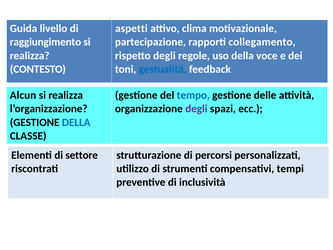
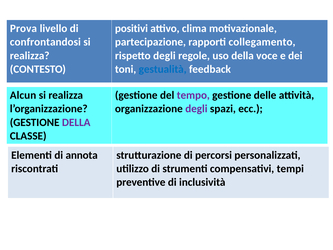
Guida: Guida -> Prova
aspetti: aspetti -> positivi
raggiungimento: raggiungimento -> confrontandosi
tempo colour: blue -> purple
DELLA at (76, 122) colour: blue -> purple
settore: settore -> annota
